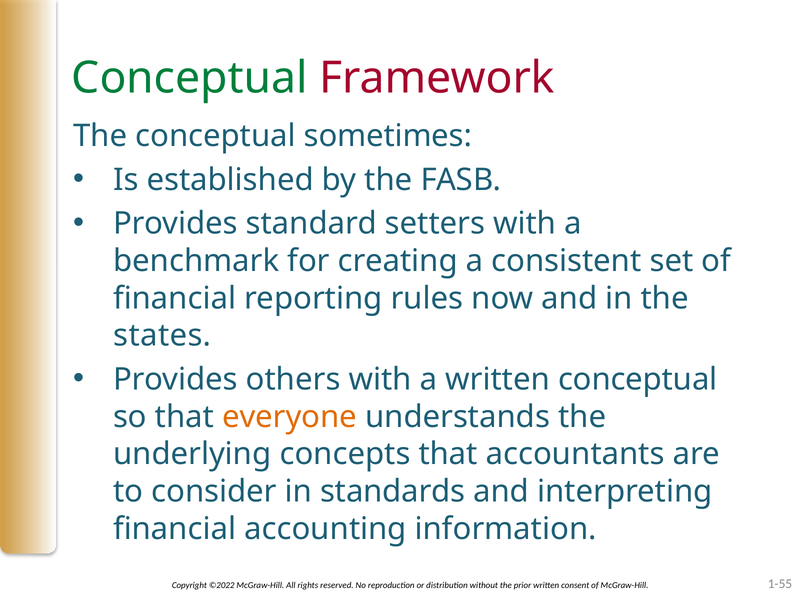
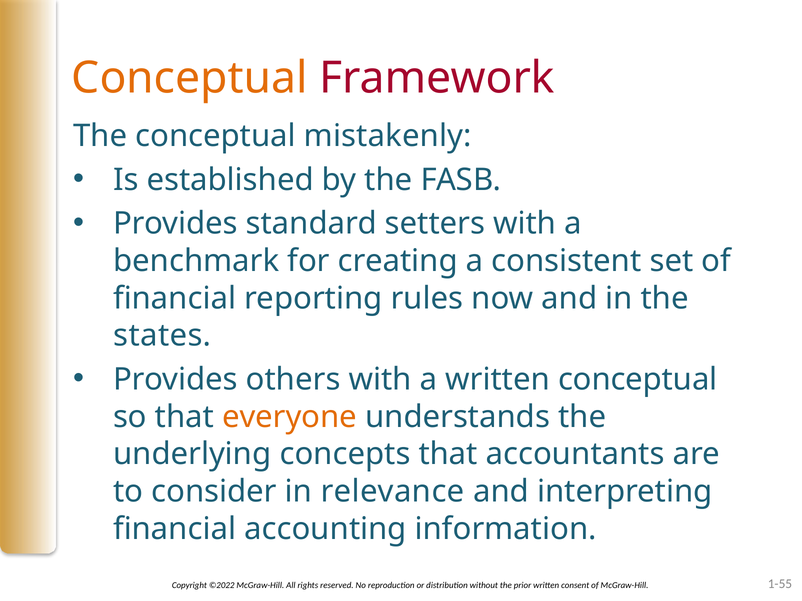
Conceptual at (190, 78) colour: green -> orange
sometimes: sometimes -> mistakenly
standards: standards -> relevance
